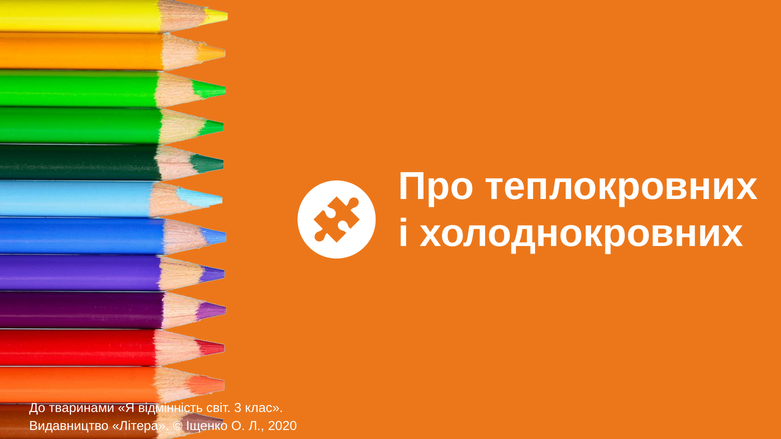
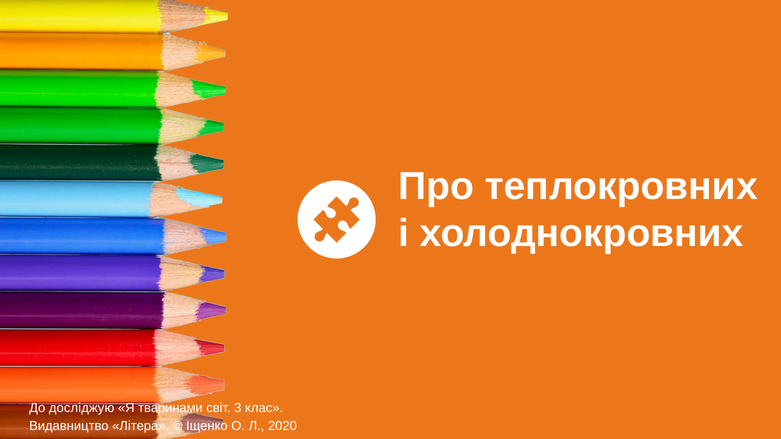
тваринами: тваринами -> досліджую
відмінність: відмінність -> тваринами
